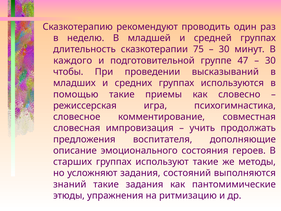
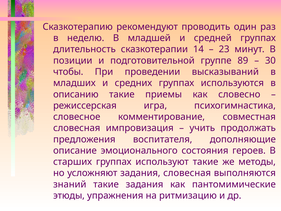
75: 75 -> 14
30 at (224, 49): 30 -> 23
каждого: каждого -> позиции
47: 47 -> 89
помощью: помощью -> описанию
задания состояний: состояний -> словесная
